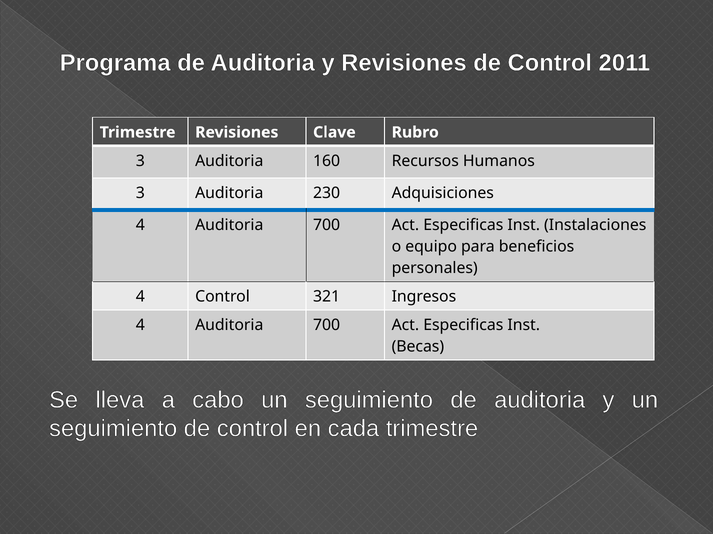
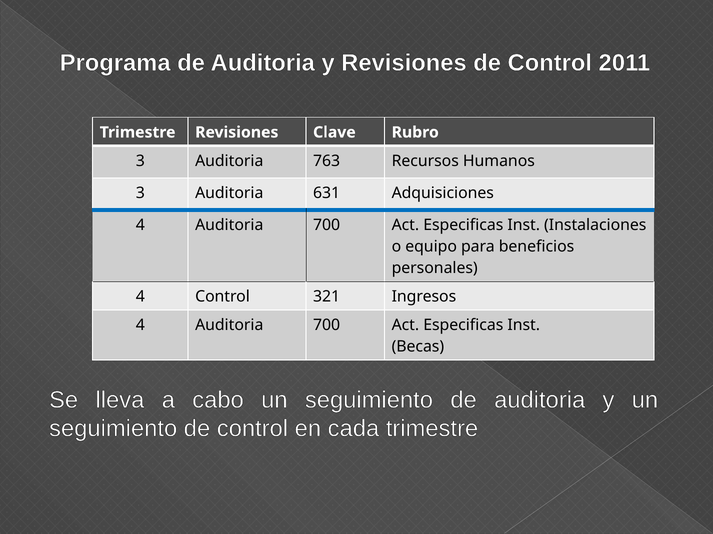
160: 160 -> 763
230: 230 -> 631
